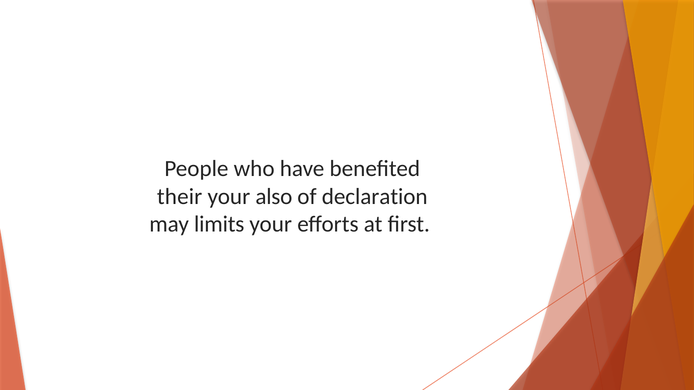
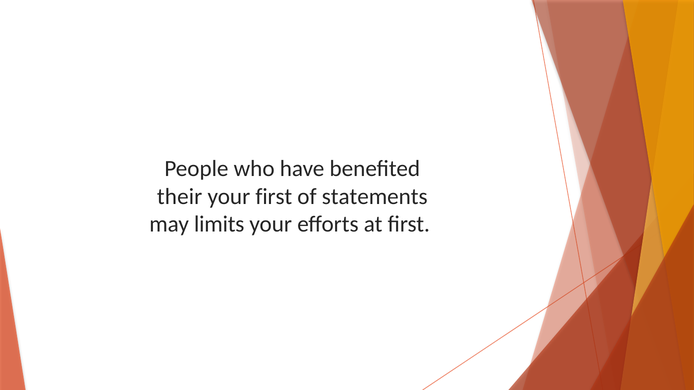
your also: also -> first
declaration: declaration -> statements
